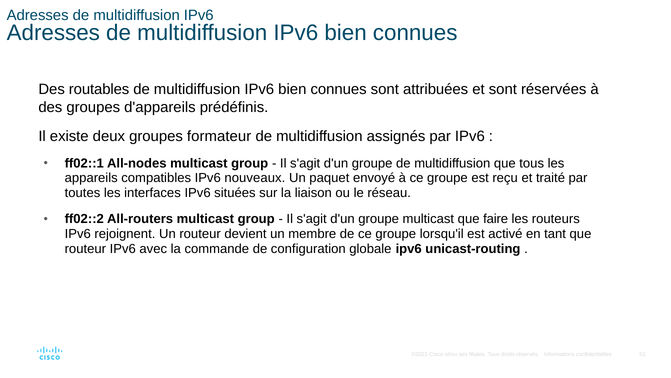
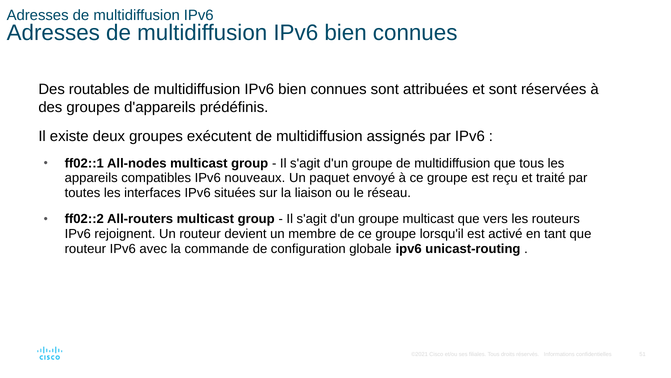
formateur: formateur -> exécutent
faire: faire -> vers
